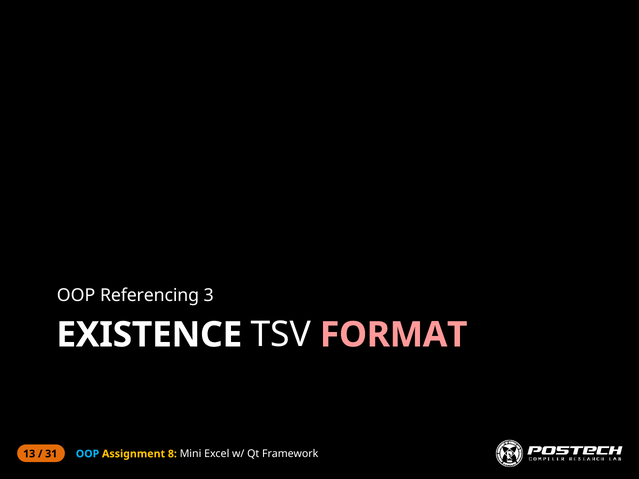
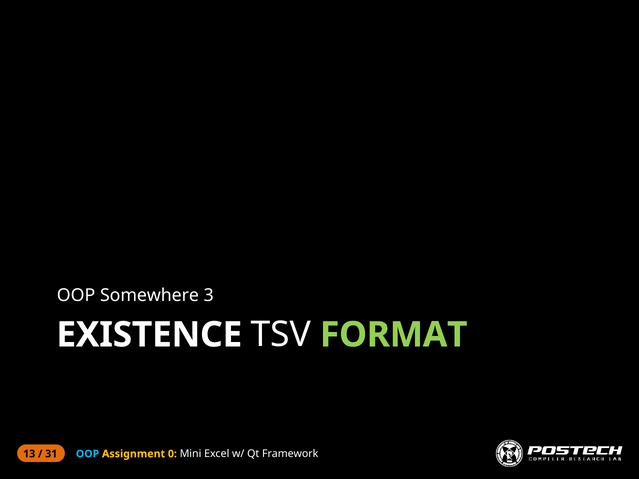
Referencing: Referencing -> Somewhere
FORMAT colour: pink -> light green
8: 8 -> 0
